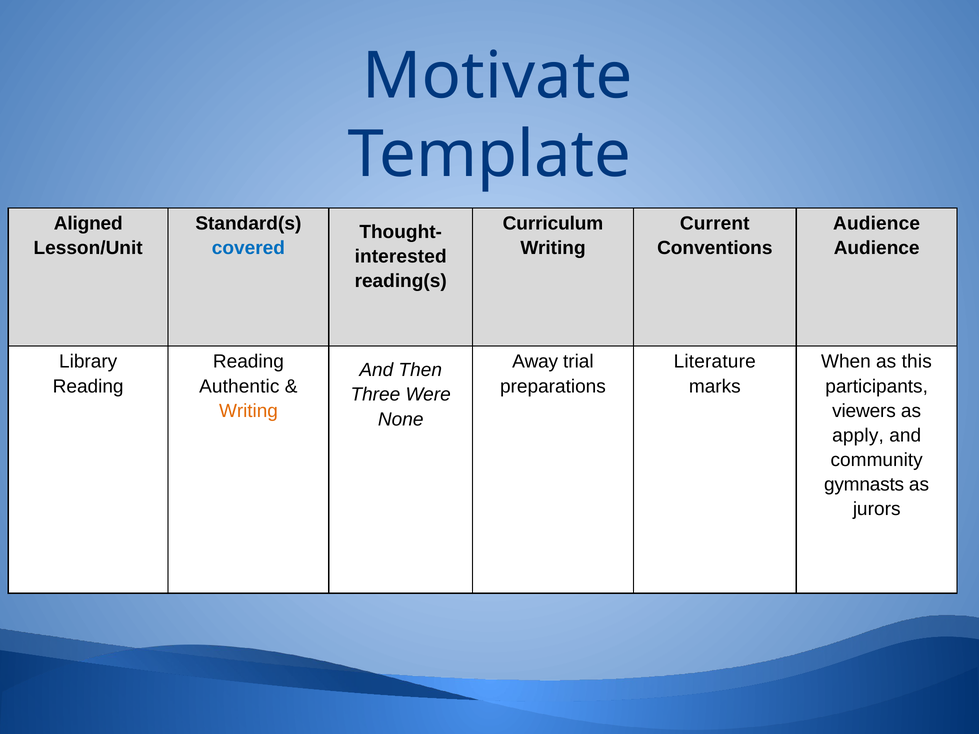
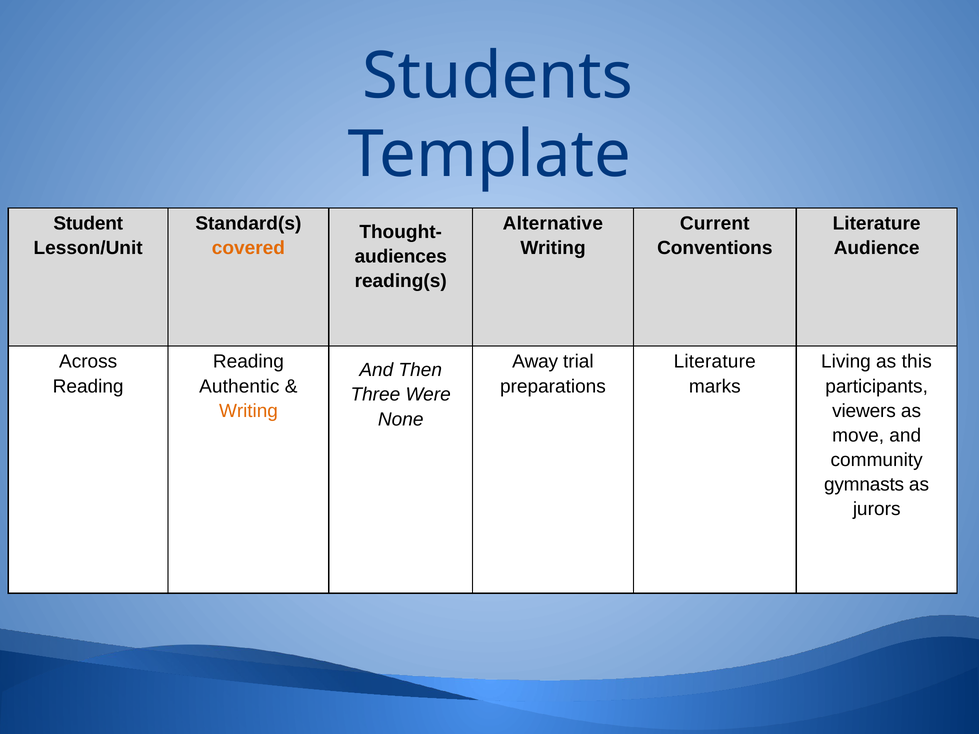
Motivate: Motivate -> Students
Aligned: Aligned -> Student
Curriculum: Curriculum -> Alternative
Audience at (877, 224): Audience -> Literature
covered colour: blue -> orange
interested: interested -> audiences
Library: Library -> Across
When: When -> Living
apply: apply -> move
